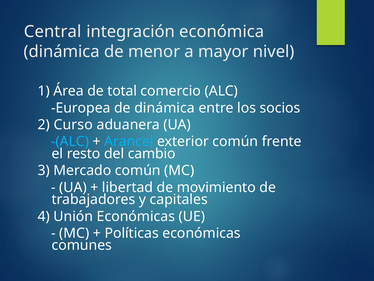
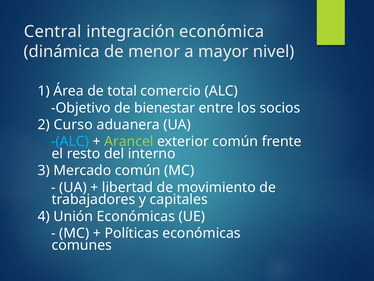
Europea: Europea -> Objetivo
de dinámica: dinámica -> bienestar
Arancel colour: light blue -> light green
cambio: cambio -> interno
